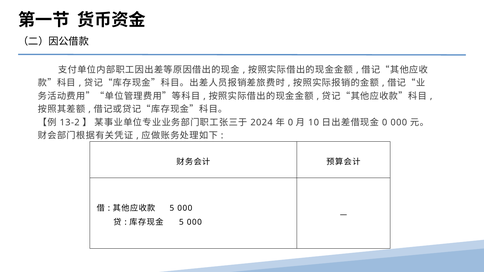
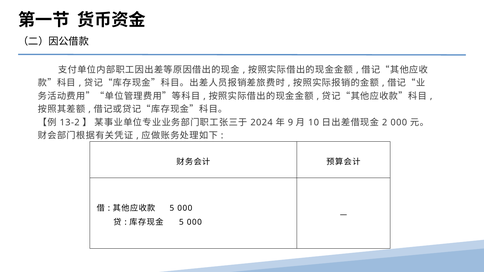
0 at (290, 123): 0 -> 9
0 at (385, 123): 0 -> 2
